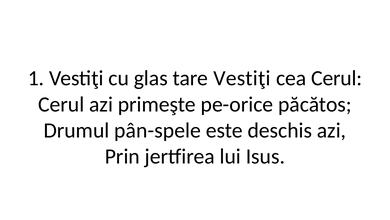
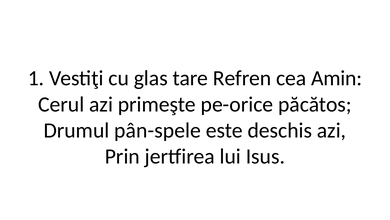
tare Vestiţi: Vestiţi -> Refren
cea Cerul: Cerul -> Amin
